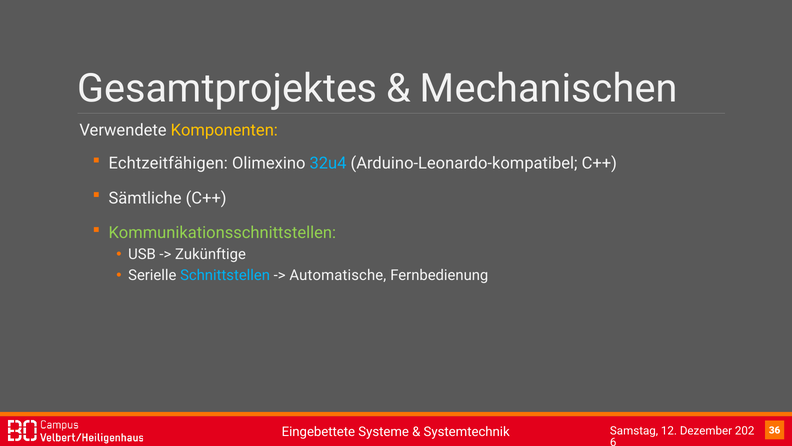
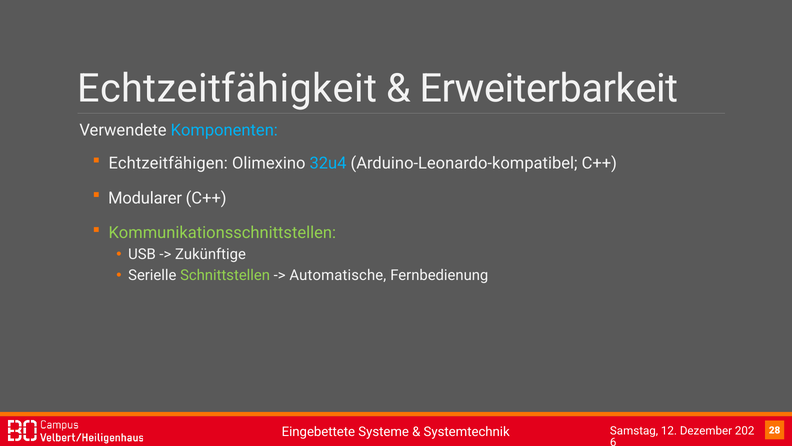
Gesamtprojektes: Gesamtprojektes -> Echtzeitfähigkeit
Mechanischen: Mechanischen -> Erweiterbarkeit
Komponenten colour: yellow -> light blue
Sämtliche: Sämtliche -> Modularer
Schnittstellen colour: light blue -> light green
36: 36 -> 28
